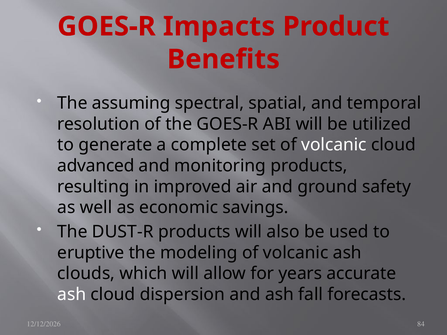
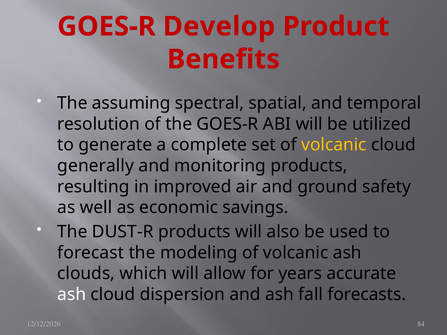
Impacts: Impacts -> Develop
volcanic at (334, 145) colour: white -> yellow
advanced: advanced -> generally
eruptive: eruptive -> forecast
